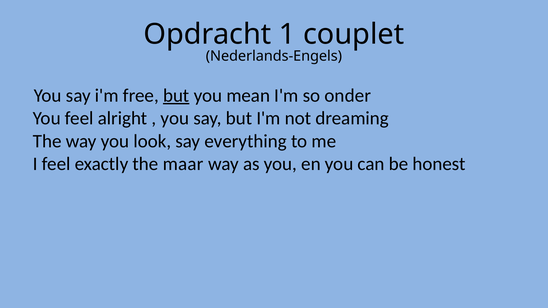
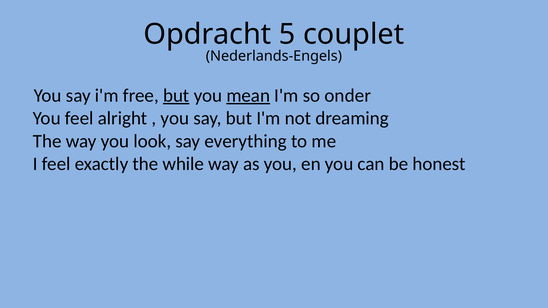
1: 1 -> 5
mean underline: none -> present
maar: maar -> while
